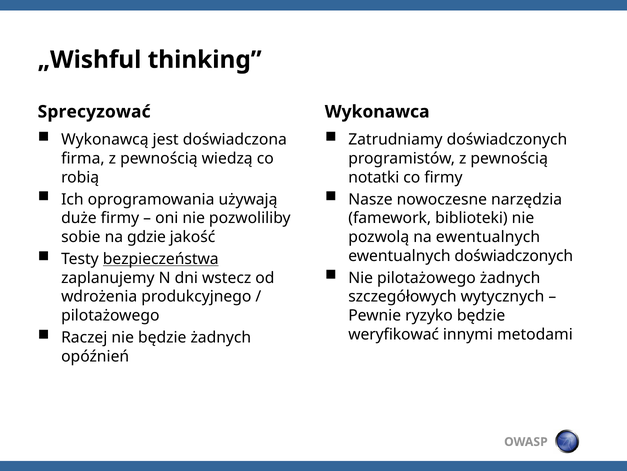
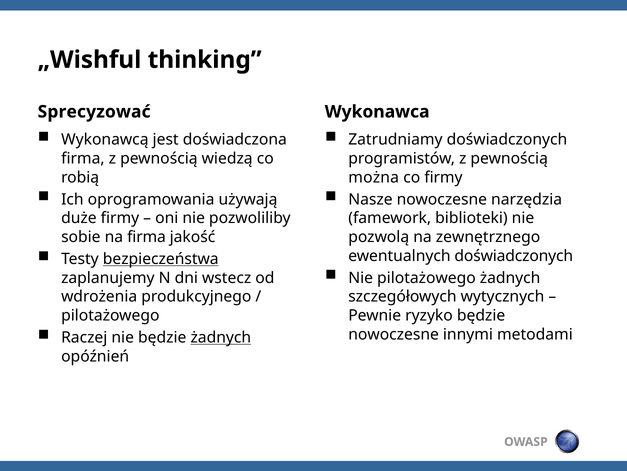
notatki: notatki -> można
na gdzie: gdzie -> firma
na ewentualnych: ewentualnych -> zewnętrznego
żadnych at (221, 337) underline: none -> present
weryfikować at (394, 334): weryfikować -> nowoczesne
